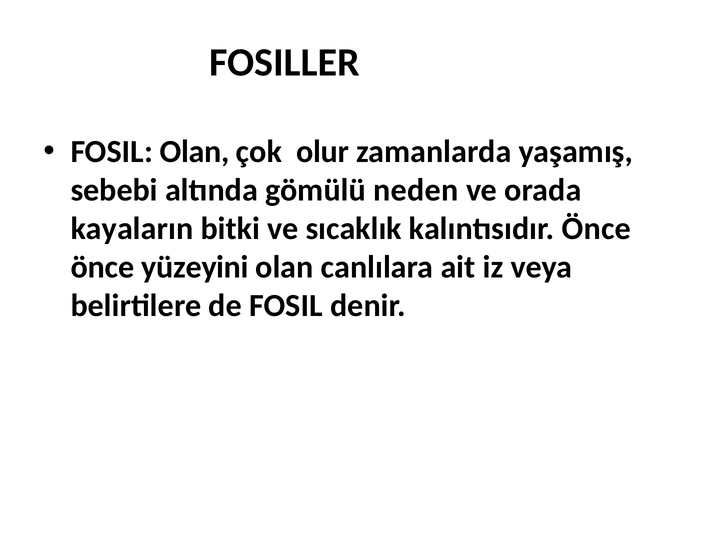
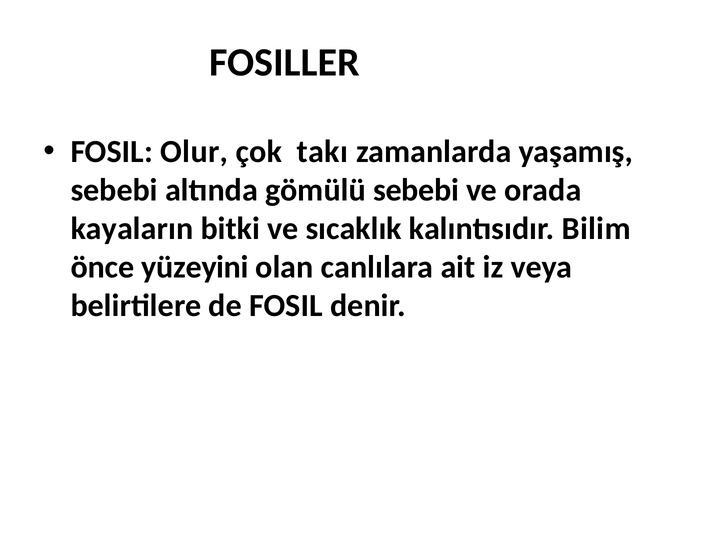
FOSIL Olan: Olan -> Olur
olur: olur -> takı
gömülü neden: neden -> sebebi
kalıntısıdır Önce: Önce -> Bilim
